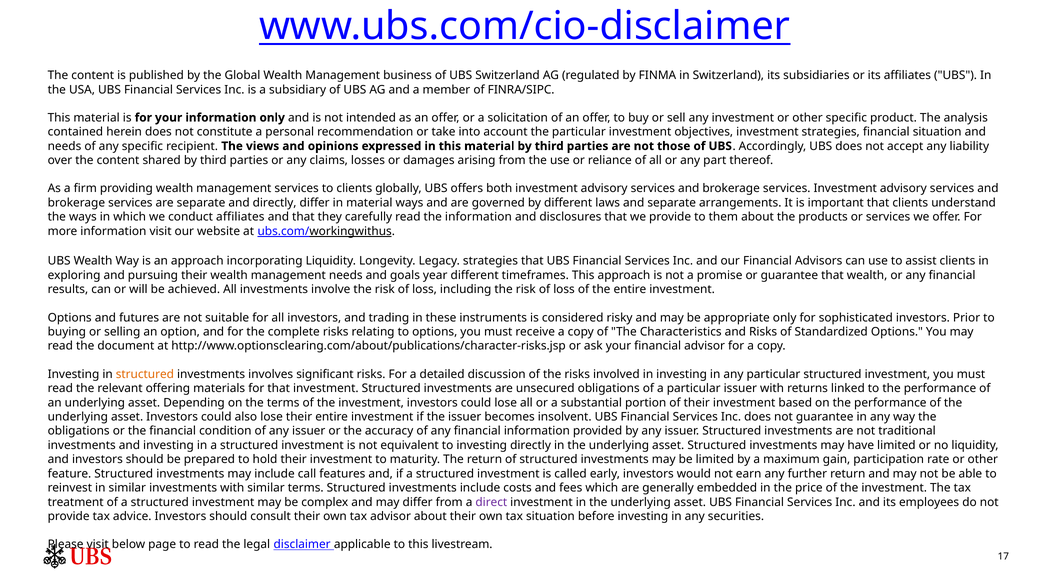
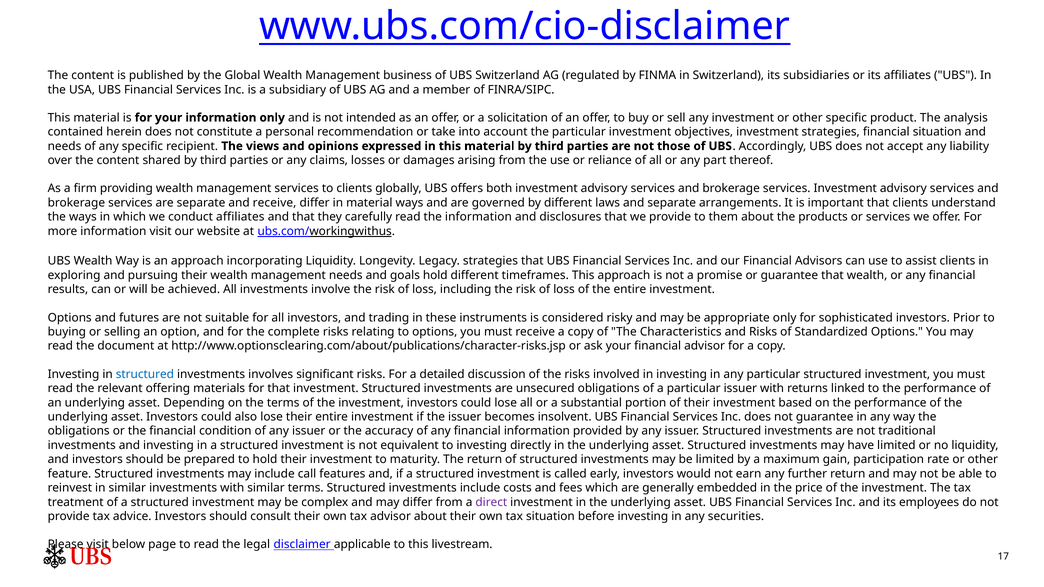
and directly: directly -> receive
goals year: year -> hold
structured at (145, 374) colour: orange -> blue
